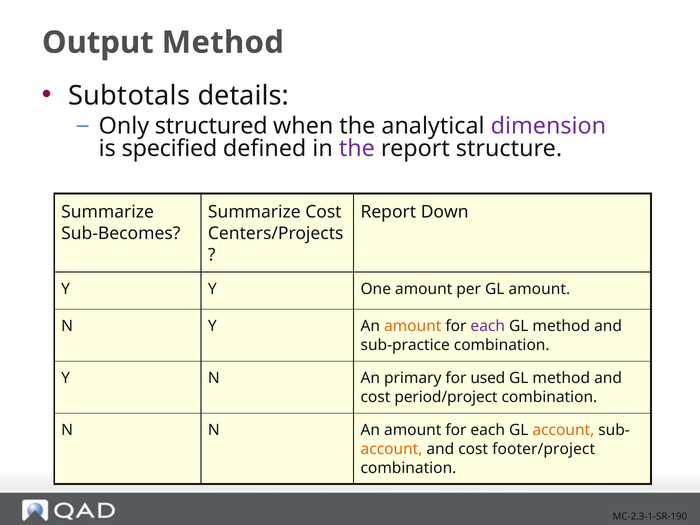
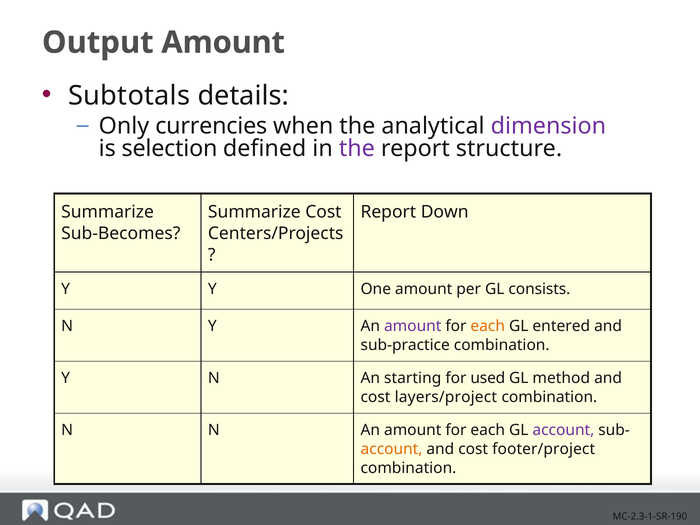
Output Method: Method -> Amount
structured: structured -> currencies
specified: specified -> selection
GL amount: amount -> consists
amount at (413, 326) colour: orange -> purple
each at (488, 326) colour: purple -> orange
method at (561, 326): method -> entered
primary: primary -> starting
period/project: period/project -> layers/project
account at (563, 430) colour: orange -> purple
